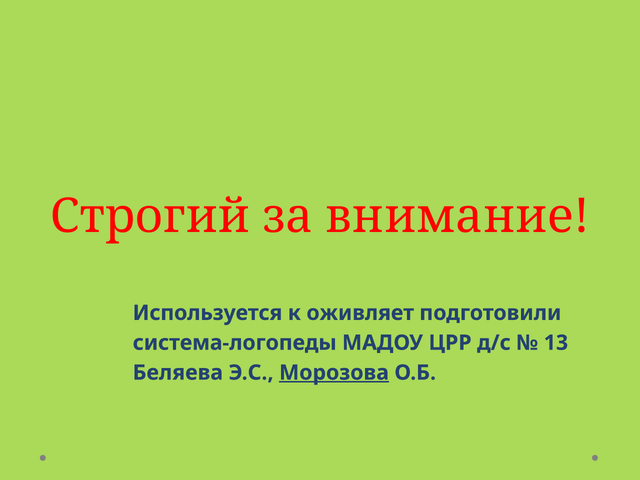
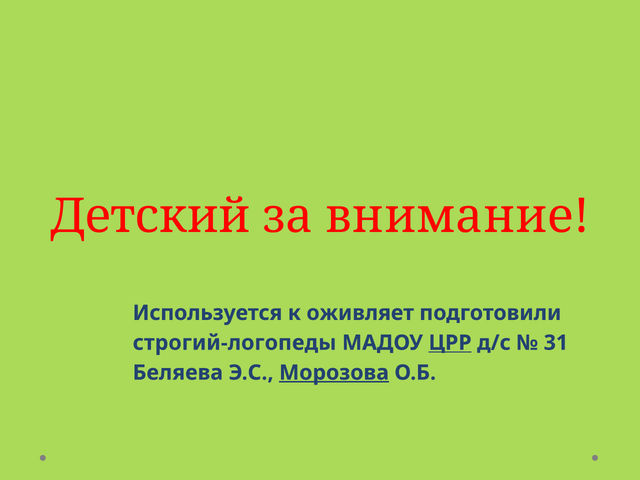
Строгий: Строгий -> Детский
система-логопеды: система-логопеды -> строгий-логопеды
ЦРР underline: none -> present
13: 13 -> 31
